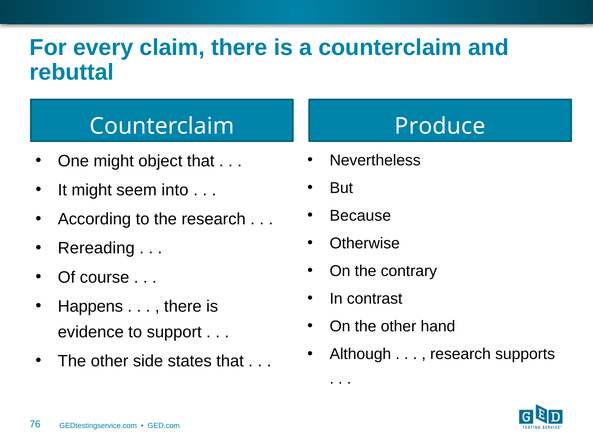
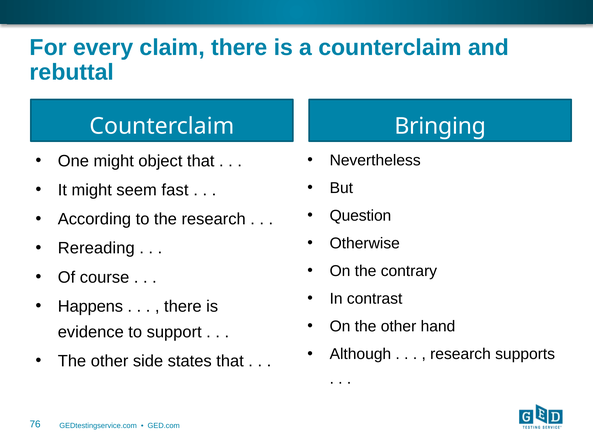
Produce: Produce -> Bringing
into: into -> fast
Because: Because -> Question
